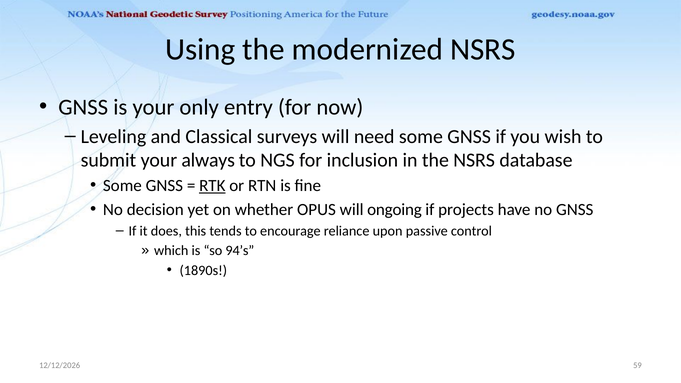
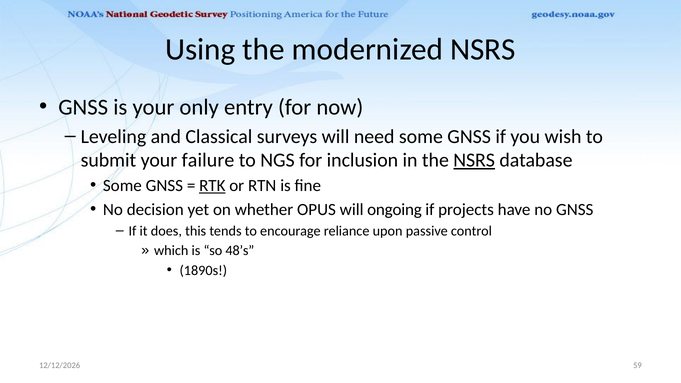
always: always -> failure
NSRS at (474, 160) underline: none -> present
94’s: 94’s -> 48’s
